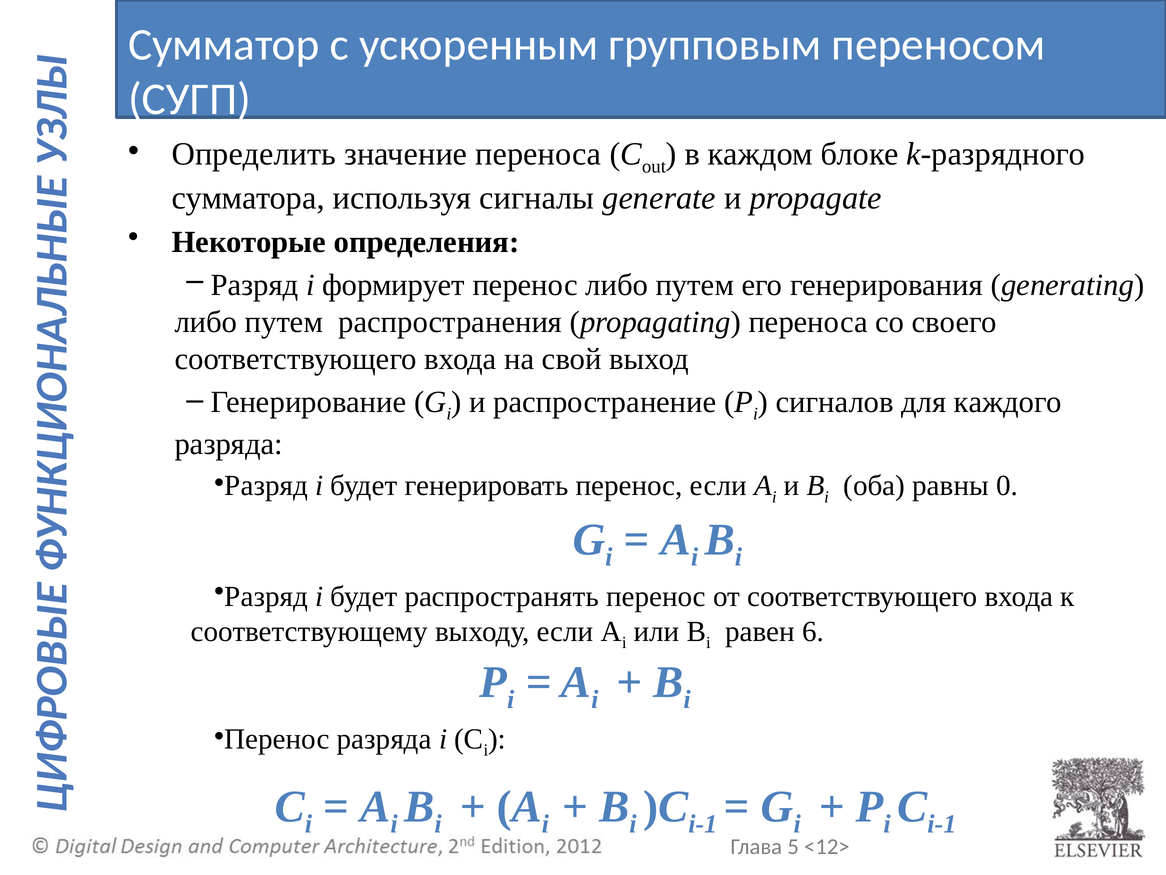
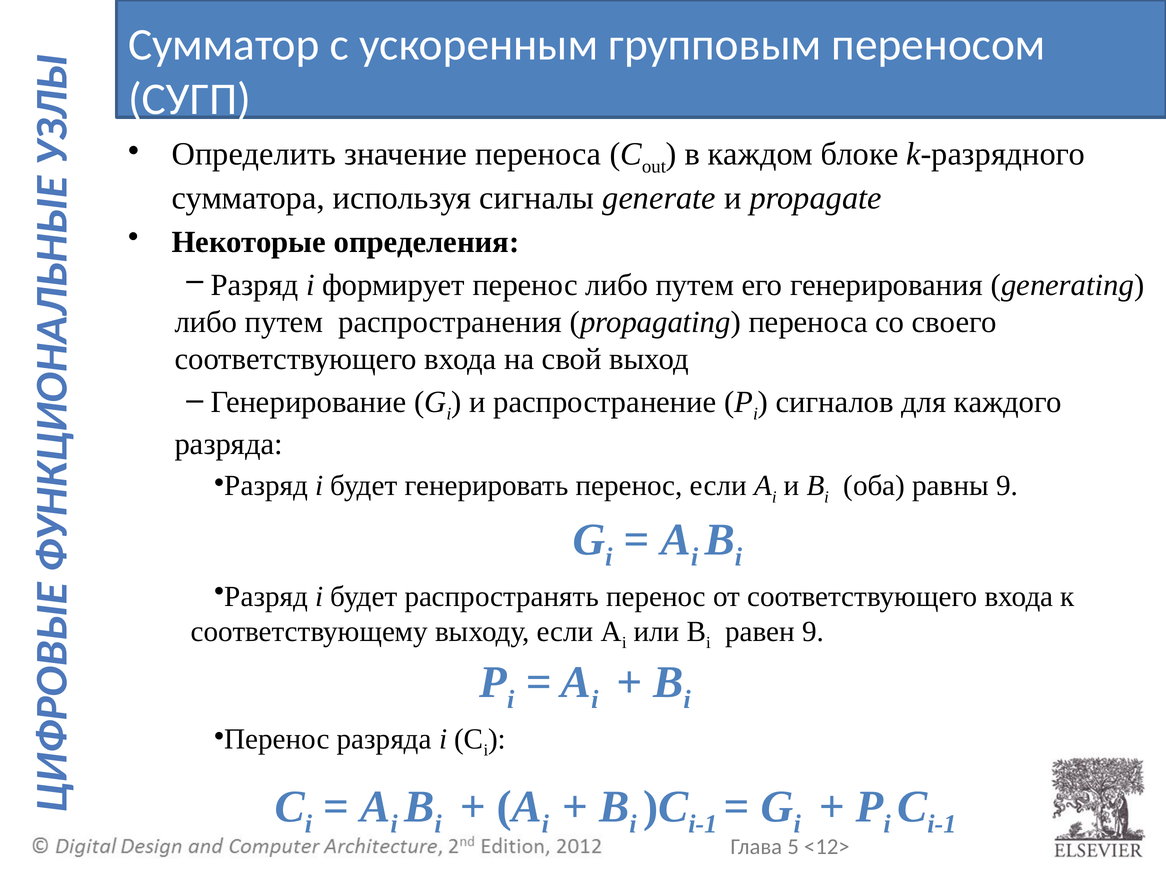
равны 0: 0 -> 9
равен 6: 6 -> 9
